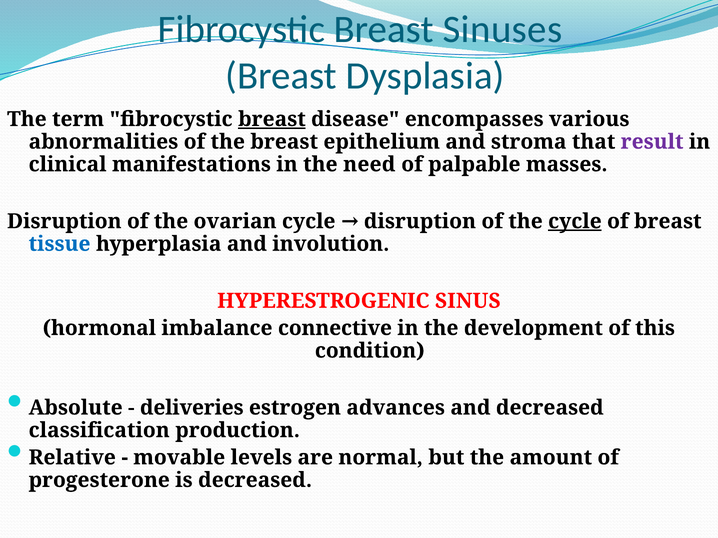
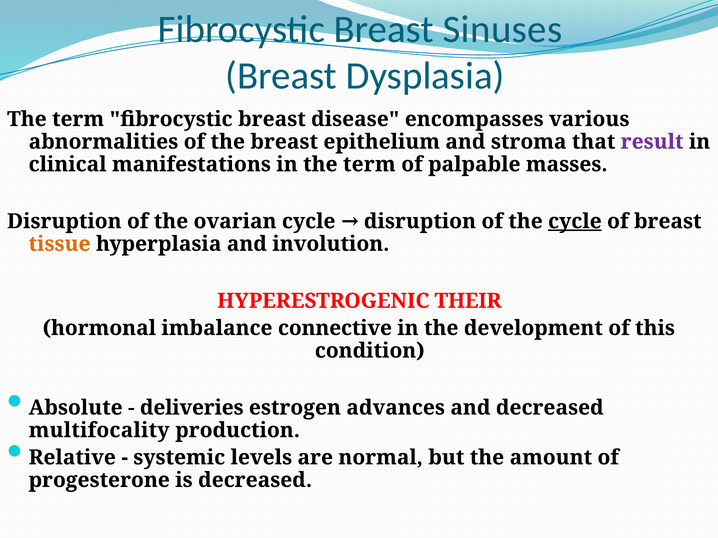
breast at (272, 119) underline: present -> none
in the need: need -> term
tissue colour: blue -> orange
SINUS: SINUS -> THEIR
classification: classification -> multifocality
movable: movable -> systemic
